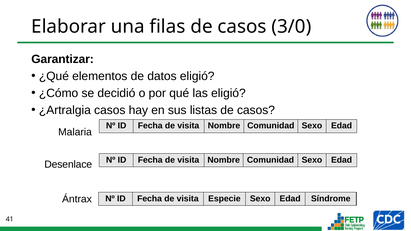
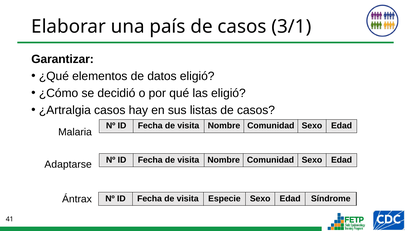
filas: filas -> país
3/0: 3/0 -> 3/1
Desenlace: Desenlace -> Adaptarse
